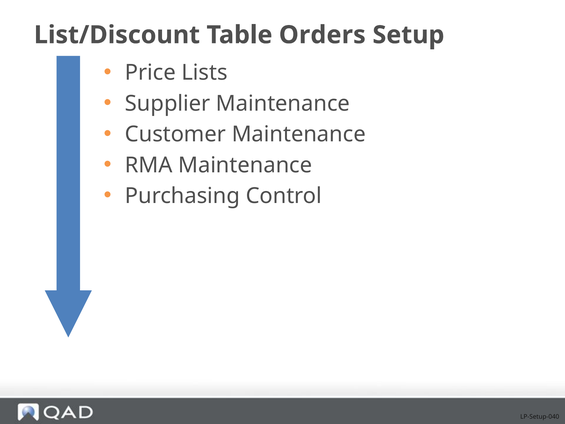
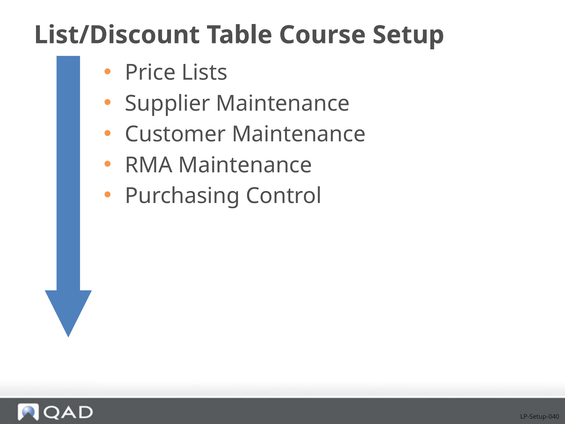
Orders: Orders -> Course
